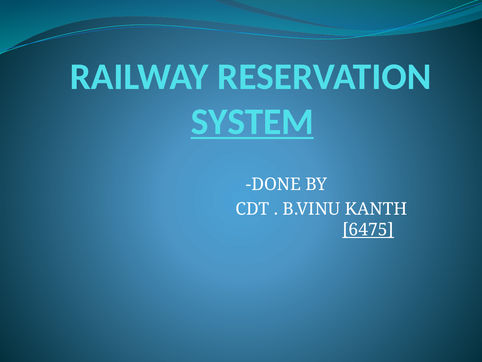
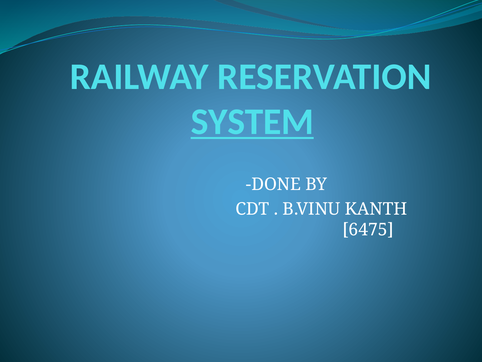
6475 underline: present -> none
